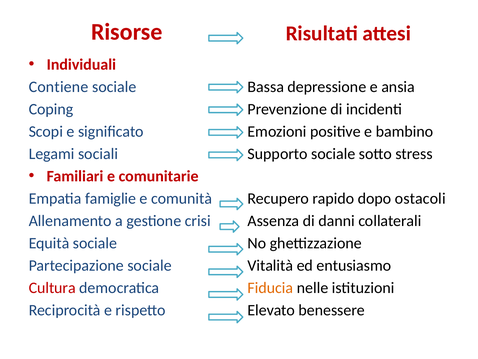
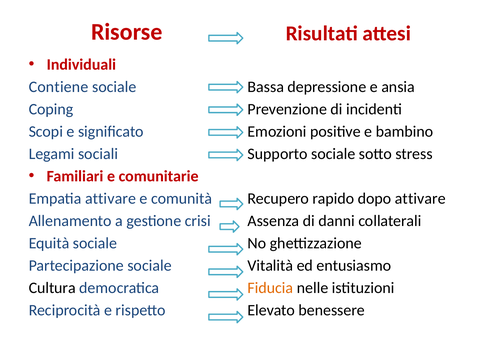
Empatia famiglie: famiglie -> attivare
dopo ostacoli: ostacoli -> attivare
Cultura colour: red -> black
